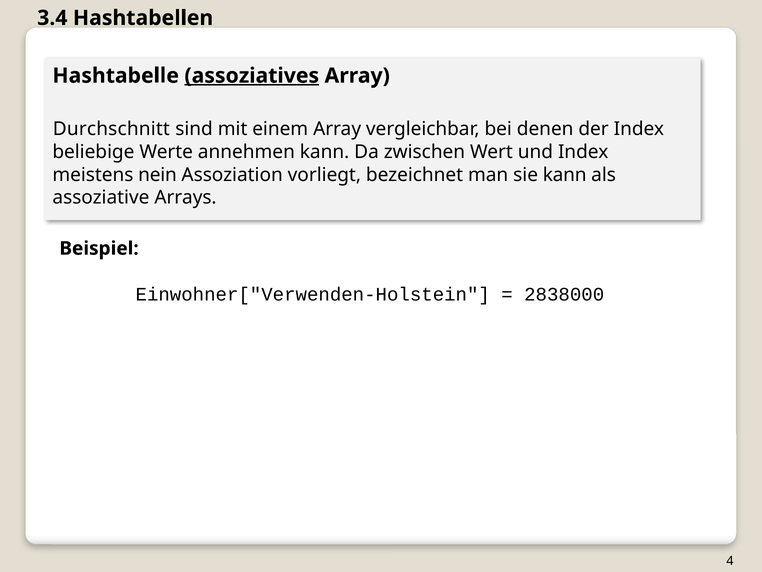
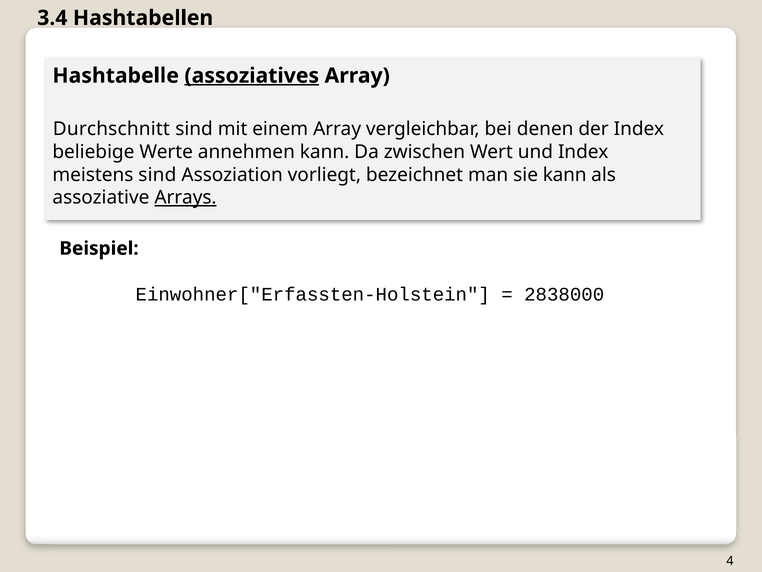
meistens nein: nein -> sind
Arrays underline: none -> present
Einwohner["Verwenden-Holstein: Einwohner["Verwenden-Holstein -> Einwohner["Erfassten-Holstein
